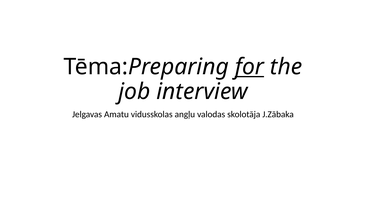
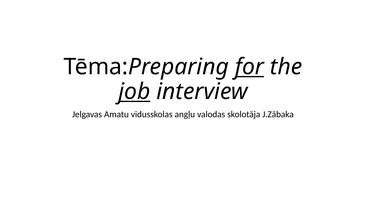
job underline: none -> present
